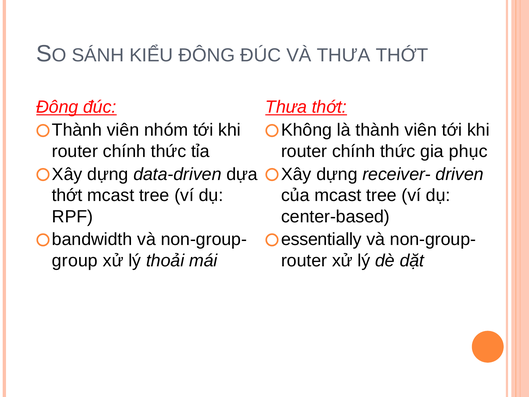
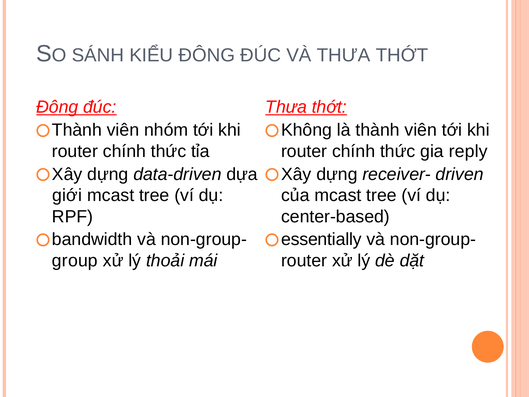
phục: phục -> reply
thớt at (67, 195): thớt -> giới
